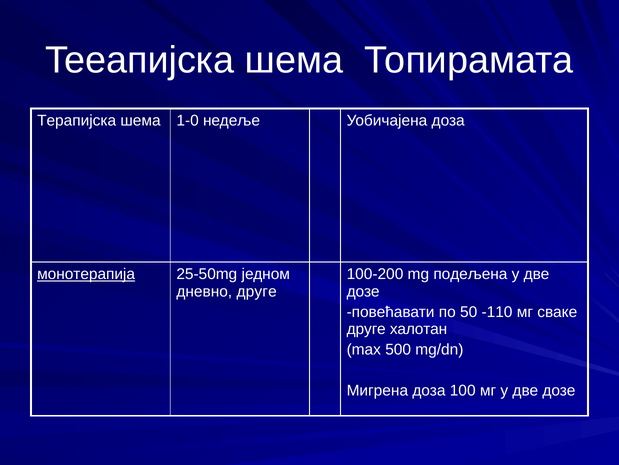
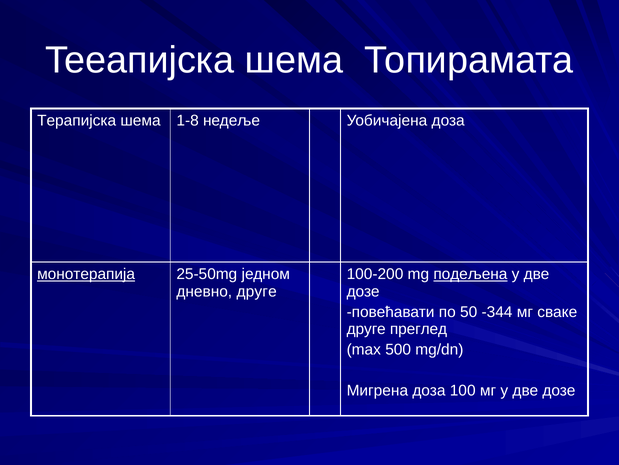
1-0: 1-0 -> 1-8
подељена underline: none -> present
-110: -110 -> -344
халотан: халотан -> преглед
